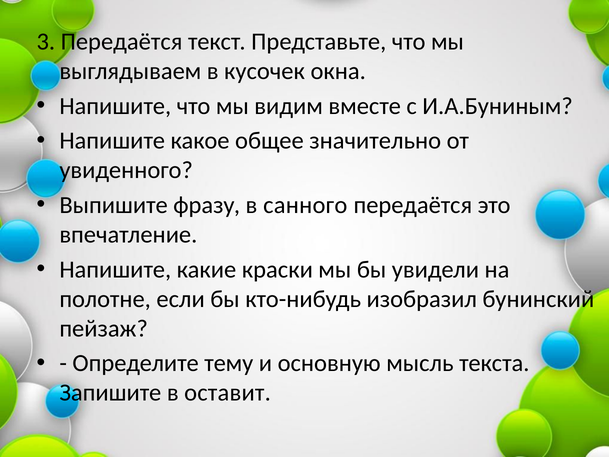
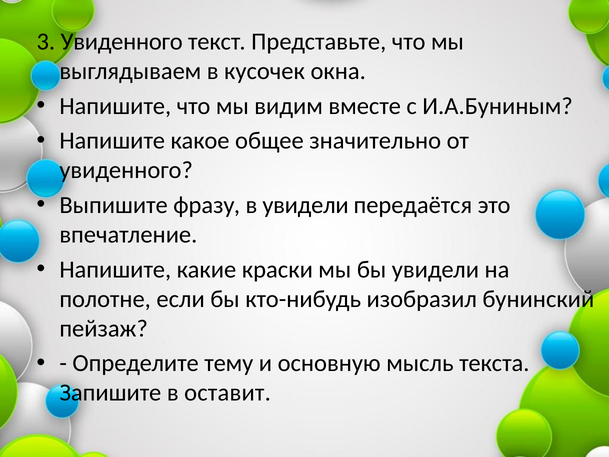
3 Передаётся: Передаётся -> Увиденного
в санного: санного -> увидели
